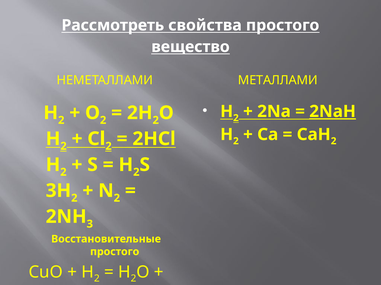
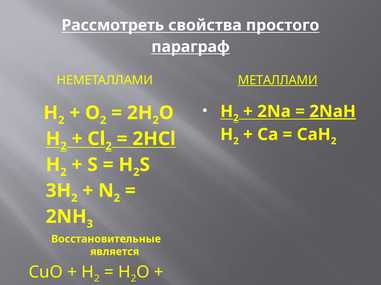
вещество: вещество -> параграф
МЕТАЛЛАМИ underline: none -> present
простого at (115, 252): простого -> является
